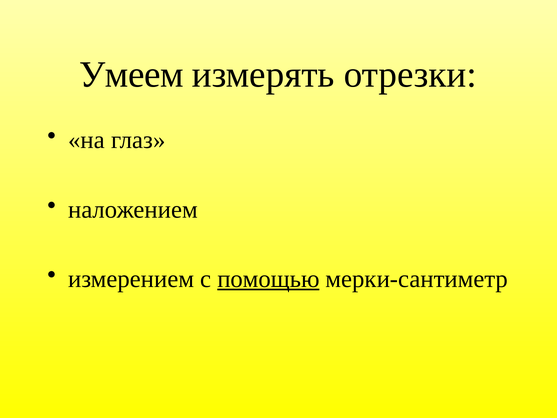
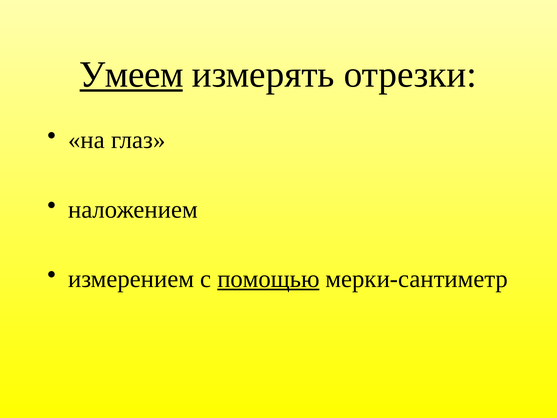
Умеем underline: none -> present
